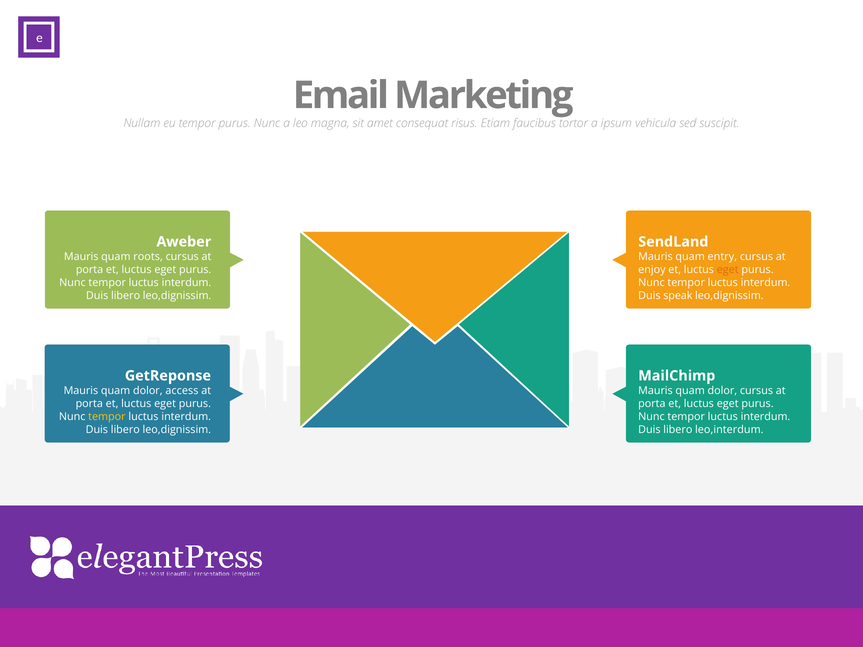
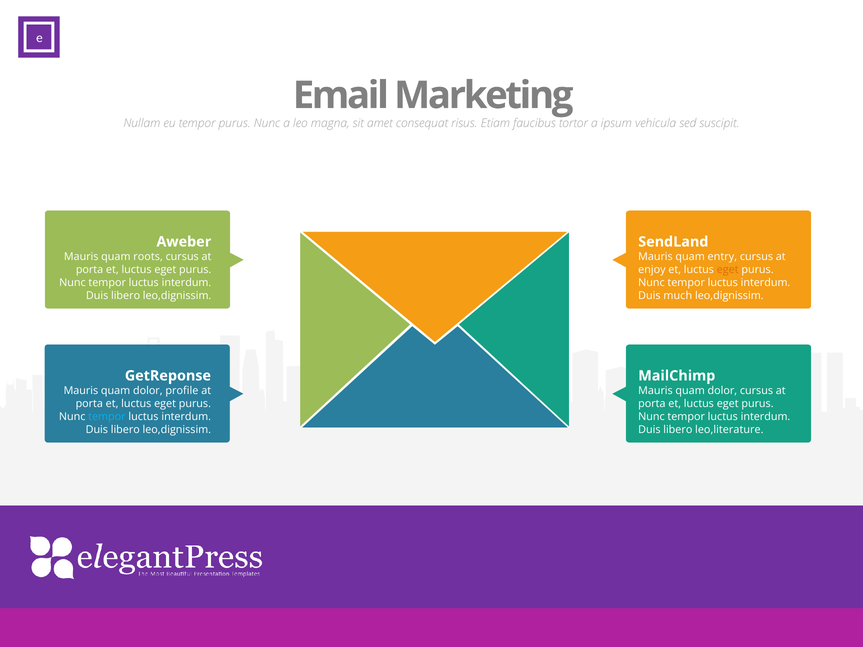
speak: speak -> much
access: access -> profile
tempor at (107, 417) colour: yellow -> light blue
leo,interdum: leo,interdum -> leo,literature
